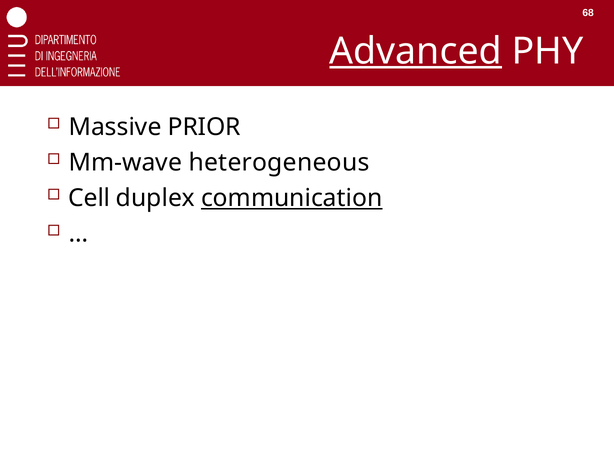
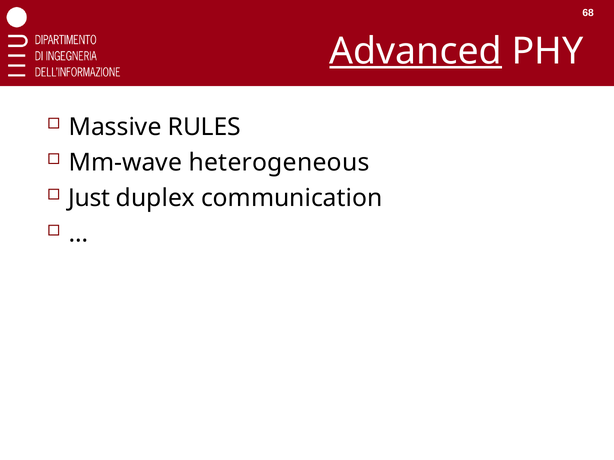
PRIOR: PRIOR -> RULES
Cell: Cell -> Just
communication underline: present -> none
